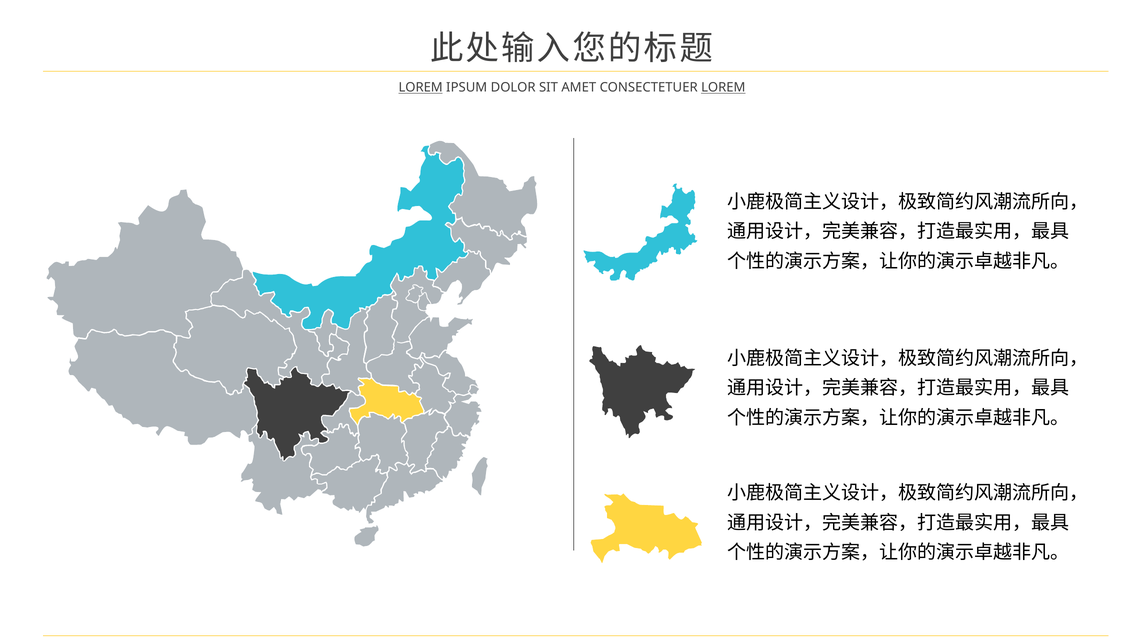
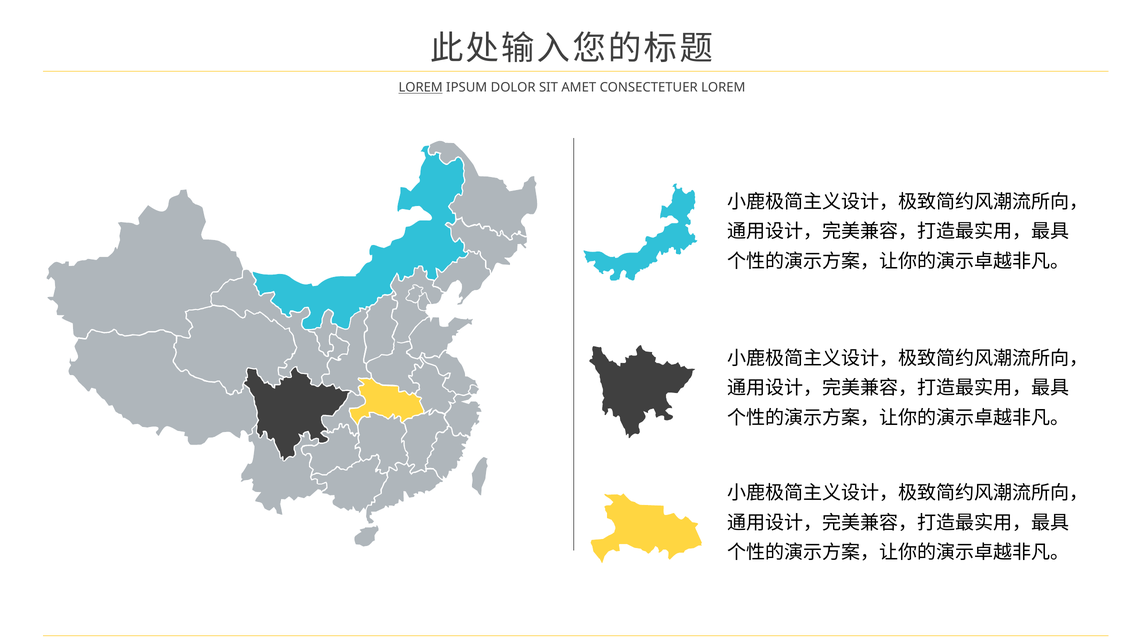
LOREM at (723, 88) underline: present -> none
